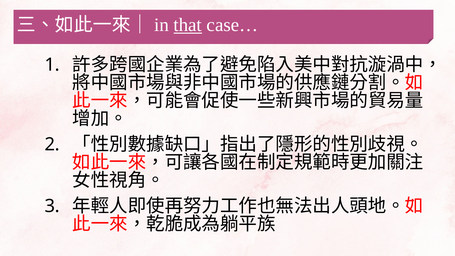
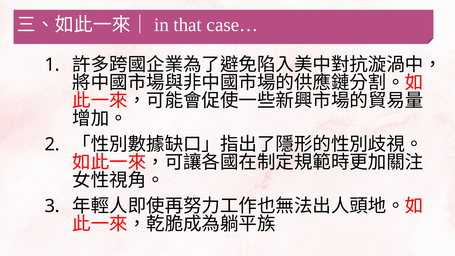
that underline: present -> none
